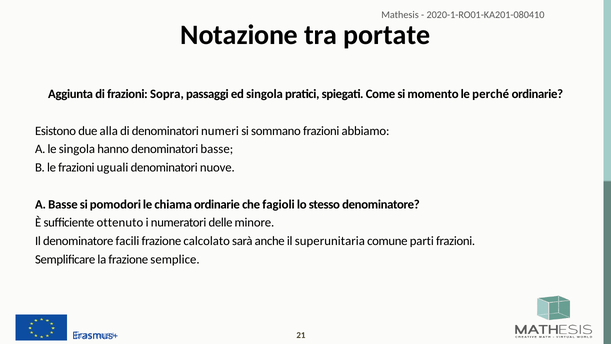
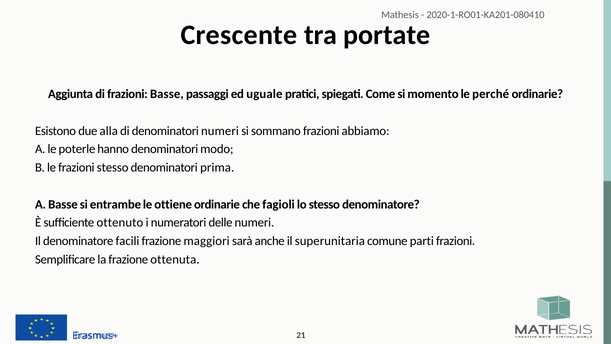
Notazione: Notazione -> Crescente
frazioni Sopra: Sopra -> Basse
ed singola: singola -> uguale
le singola: singola -> poterle
denominatori basse: basse -> modo
frazioni uguali: uguali -> stesso
nuove: nuove -> prima
pomodori: pomodori -> entrambe
chiama: chiama -> ottiene
delle minore: minore -> numeri
calcolato: calcolato -> maggiori
semplice: semplice -> ottenuta
